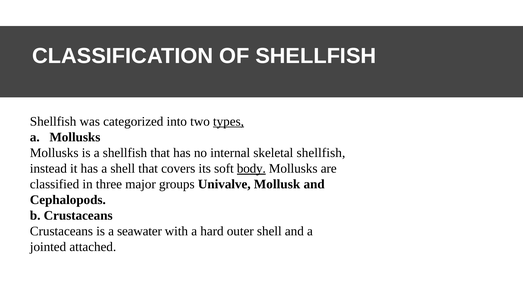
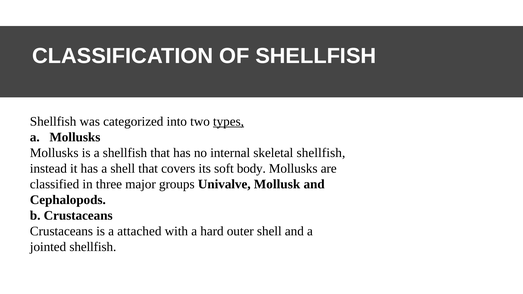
body underline: present -> none
seawater: seawater -> attached
jointed attached: attached -> shellfish
